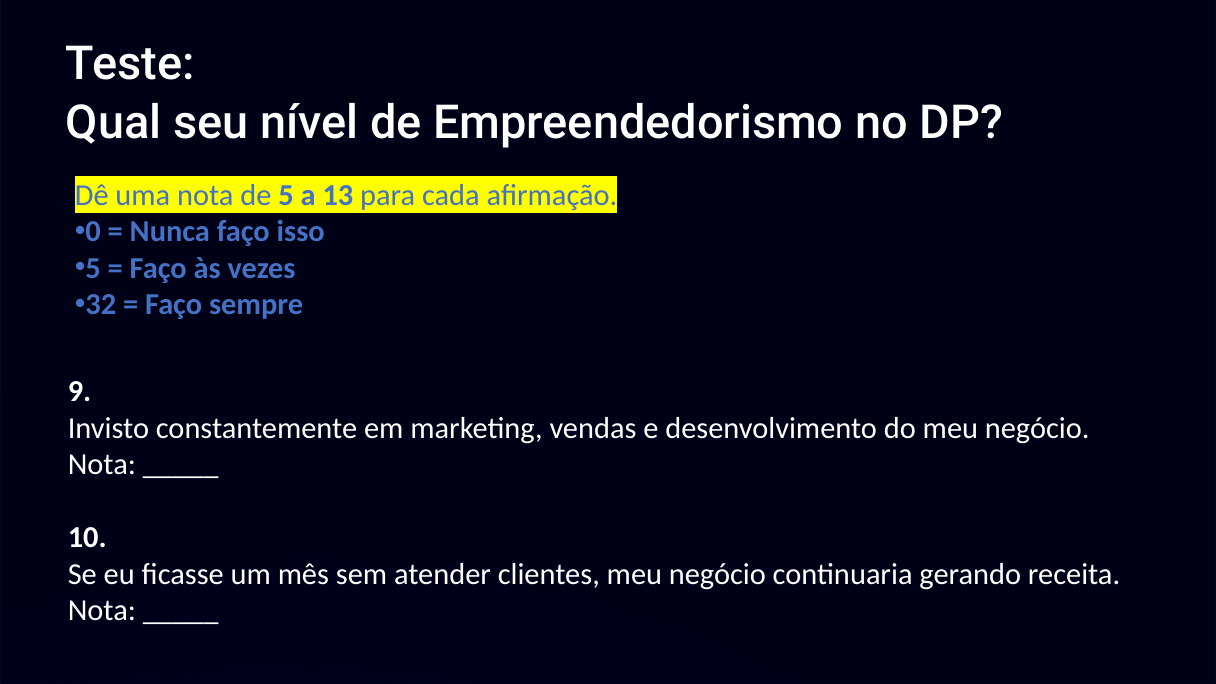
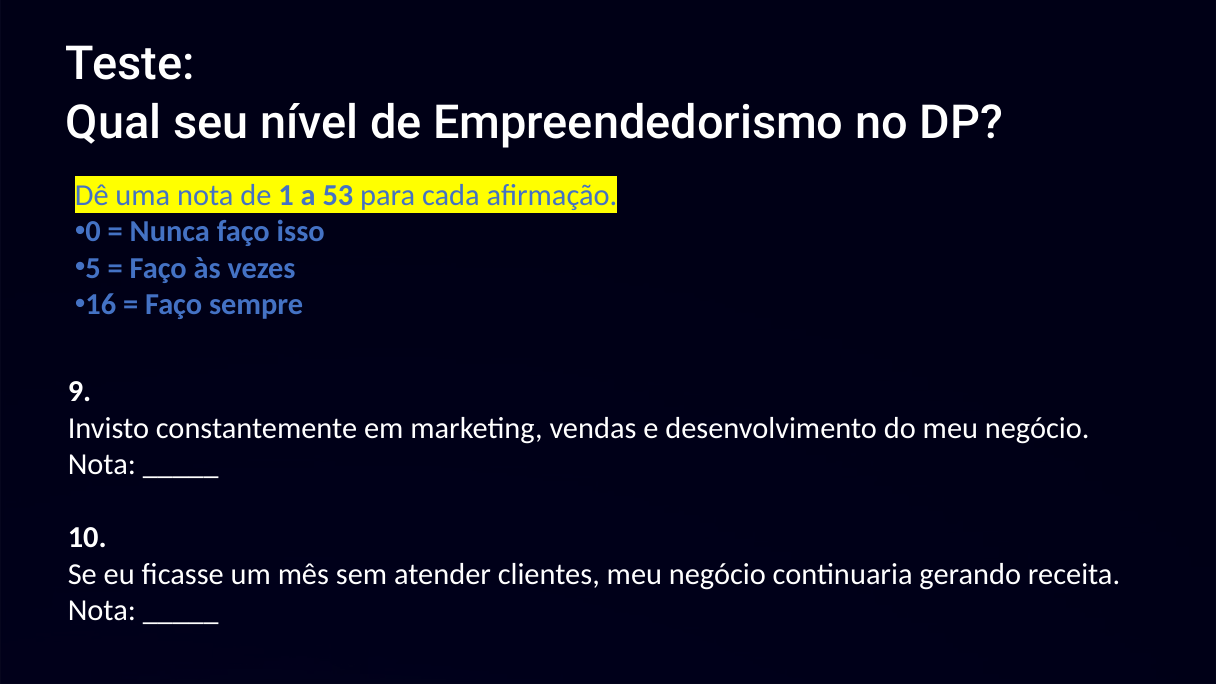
de 5: 5 -> 1
13: 13 -> 53
32: 32 -> 16
